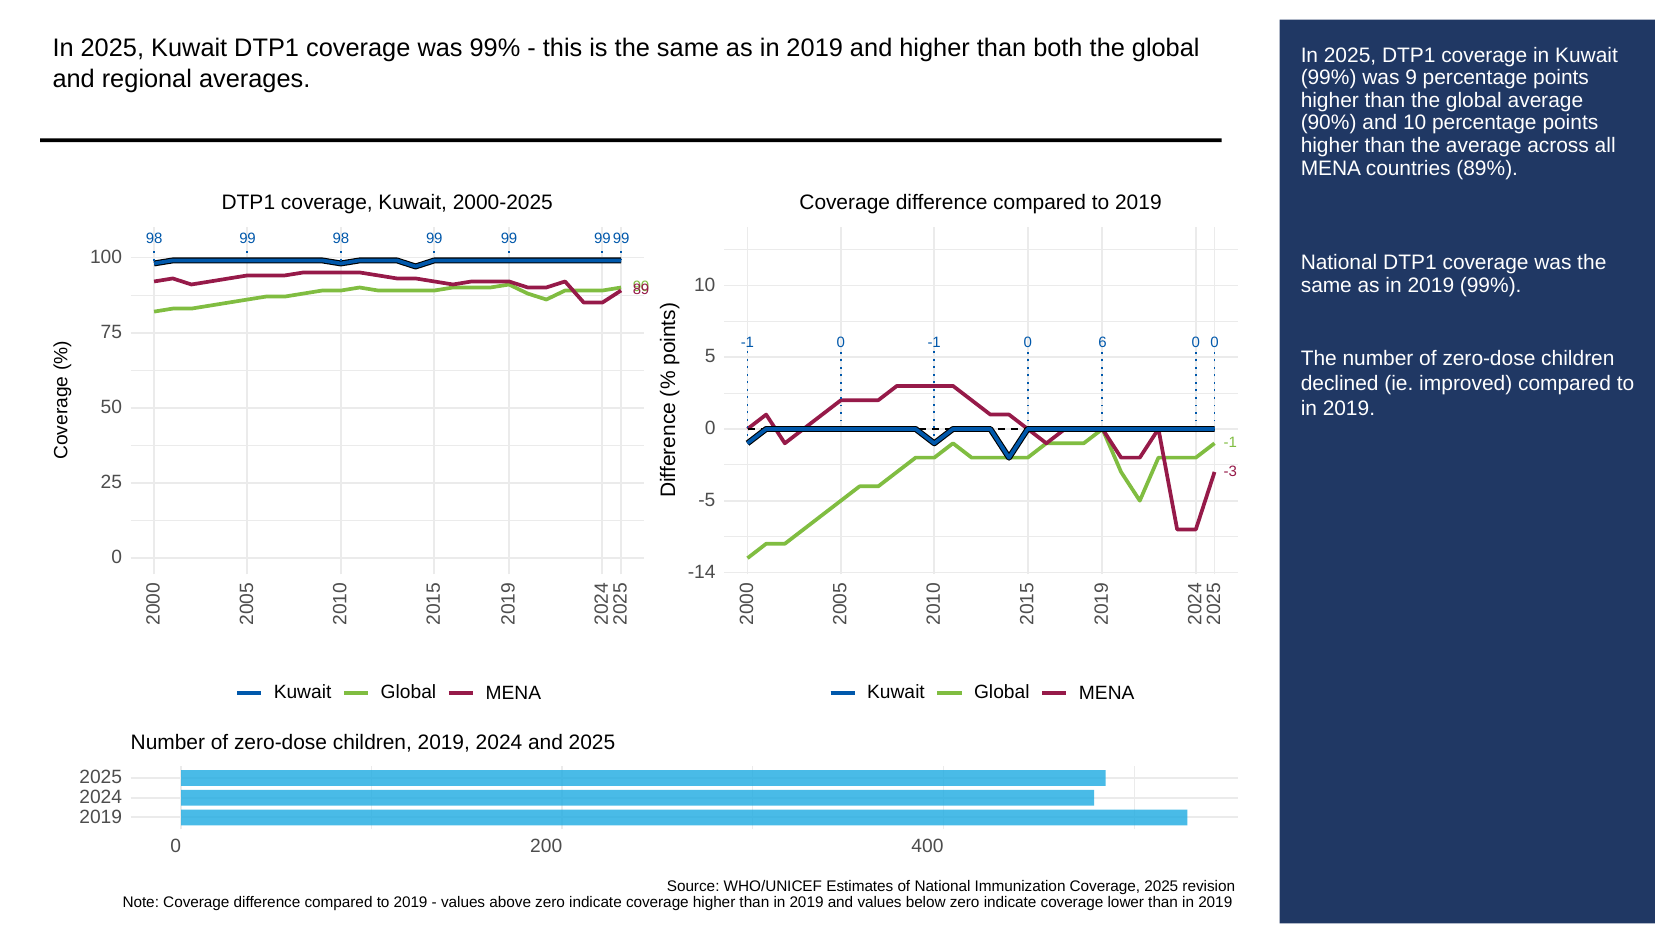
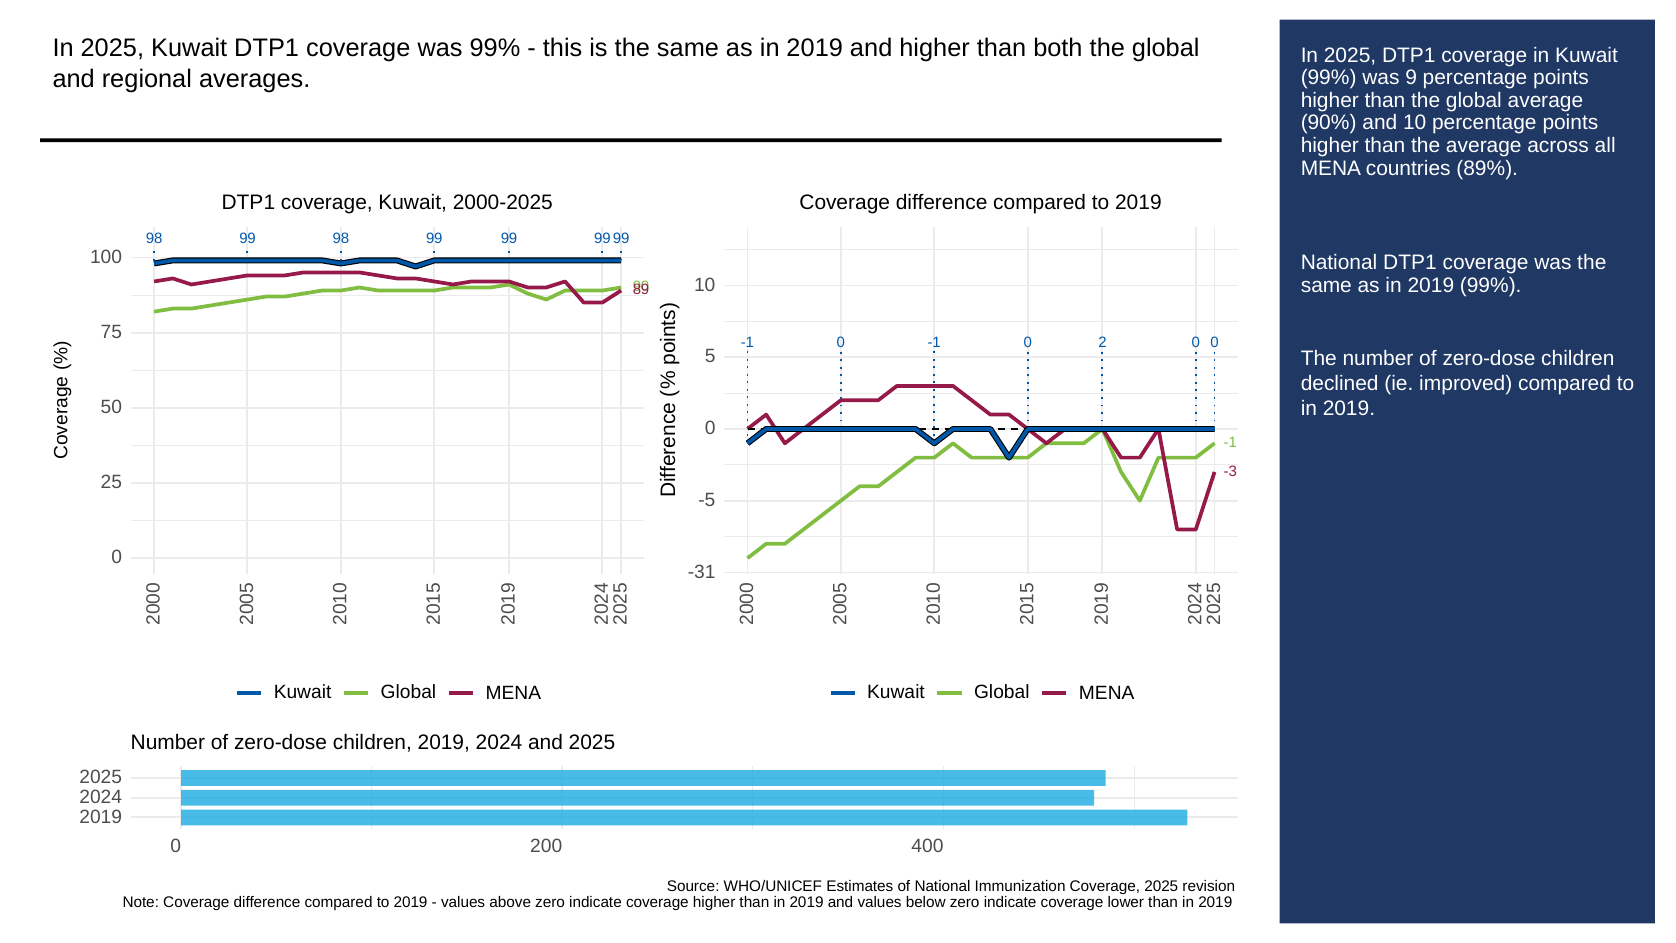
-1 0 6: 6 -> 2
-14: -14 -> -31
